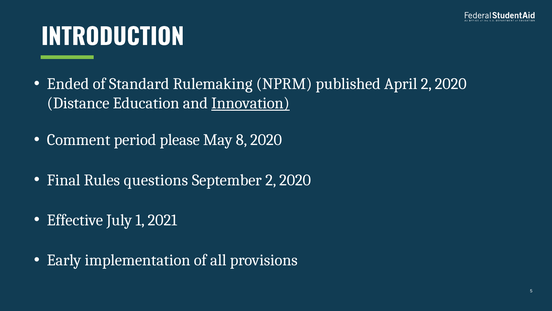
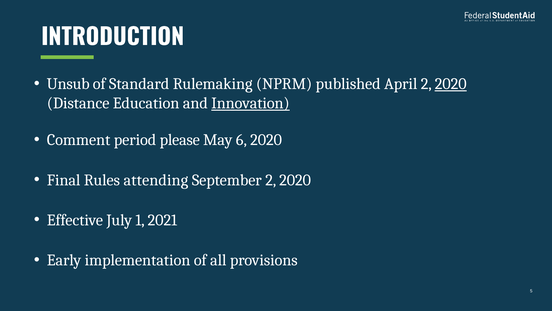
Ended: Ended -> Unsub
2020 at (451, 84) underline: none -> present
8: 8 -> 6
questions: questions -> attending
